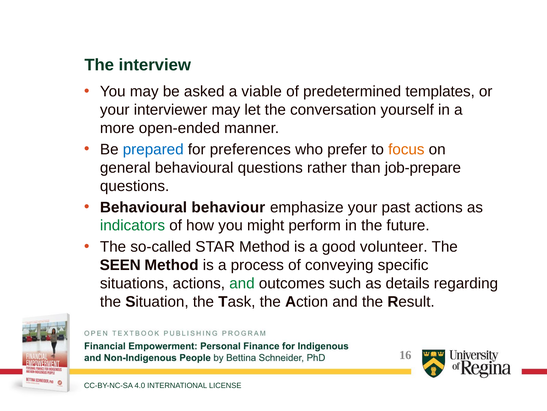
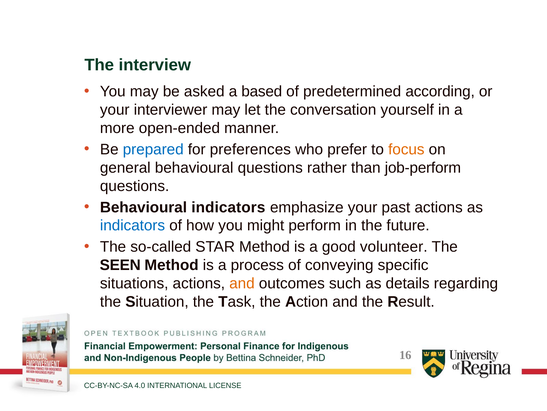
viable: viable -> based
templates: templates -> according
job-prepare: job-prepare -> job-perform
Behavioural behaviour: behaviour -> indicators
indicators at (133, 225) colour: green -> blue
and at (242, 283) colour: green -> orange
